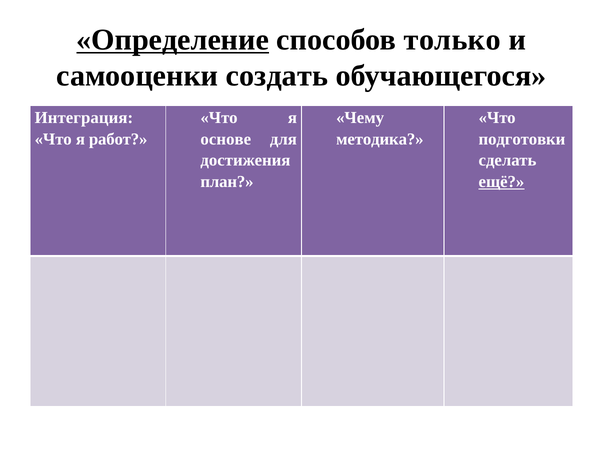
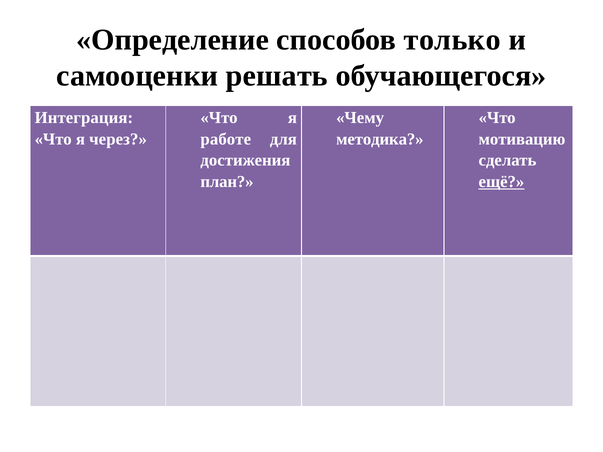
Определение underline: present -> none
создать: создать -> решать
работ: работ -> через
основе: основе -> работе
подготовки: подготовки -> мотивацию
